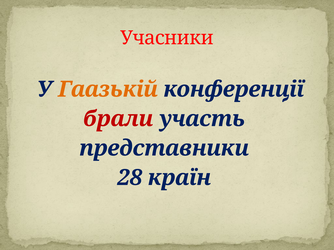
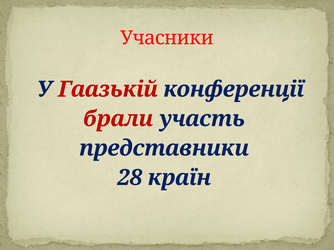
Гаазькій colour: orange -> red
